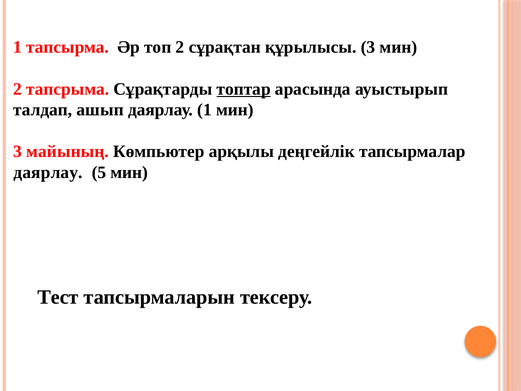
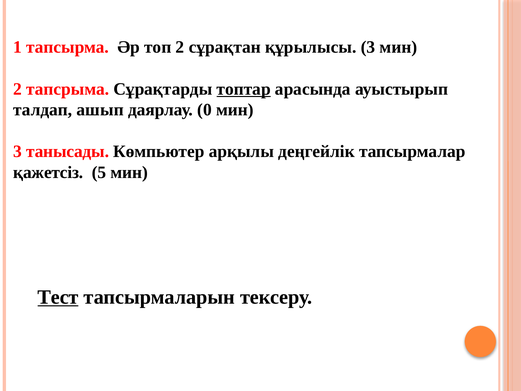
даярлау 1: 1 -> 0
майының: майының -> танысады
даярлау at (48, 172): даярлау -> қажетсіз
Тест underline: none -> present
